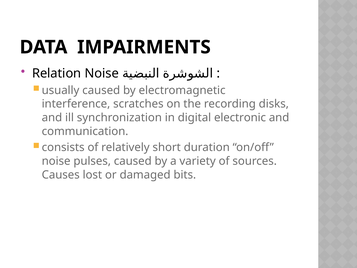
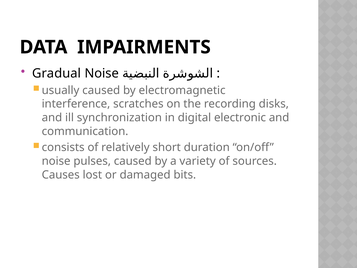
Relation: Relation -> Gradual
